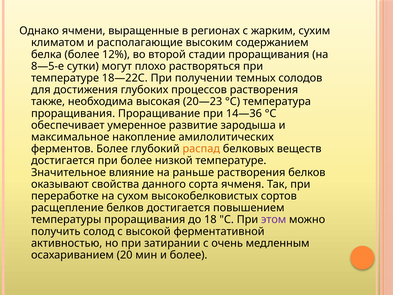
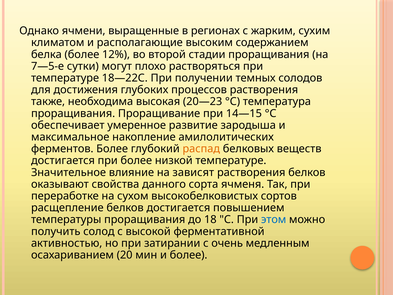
8—5-е: 8—5-е -> 7—5-е
14—36: 14—36 -> 14—15
раньше: раньше -> зависят
этом colour: purple -> blue
